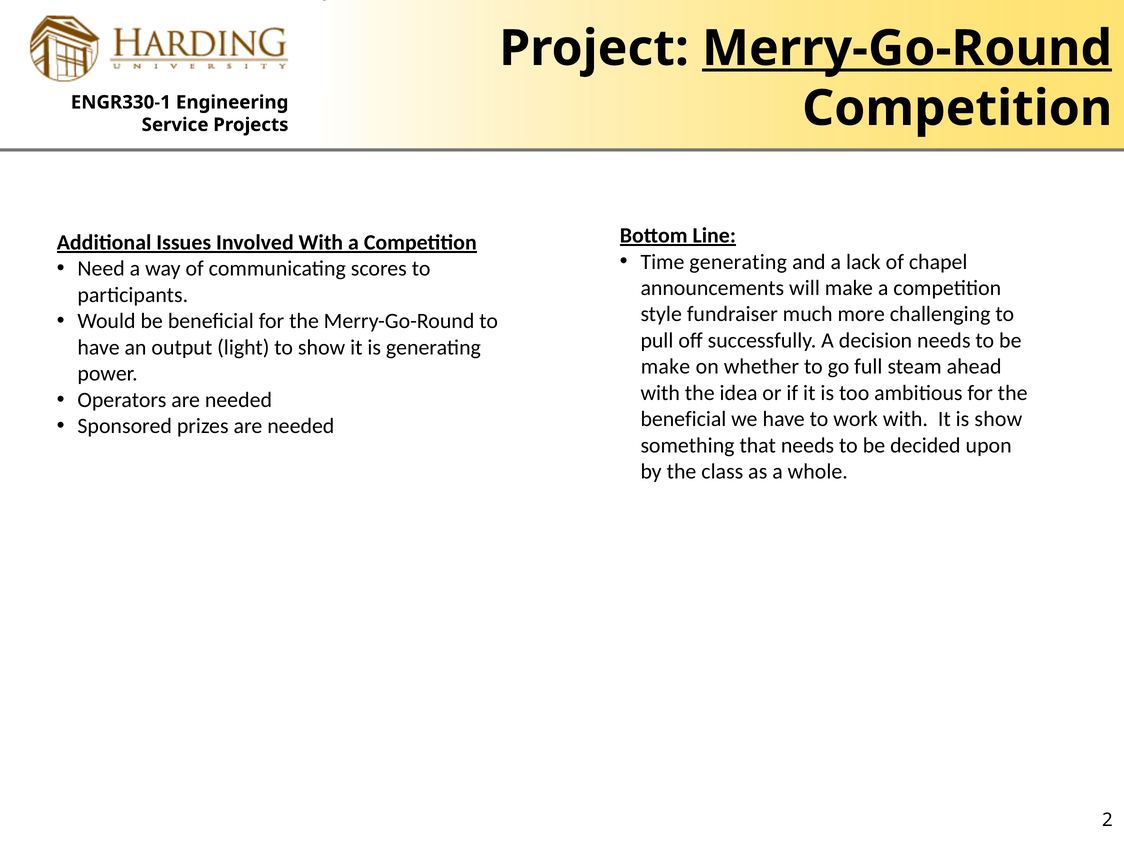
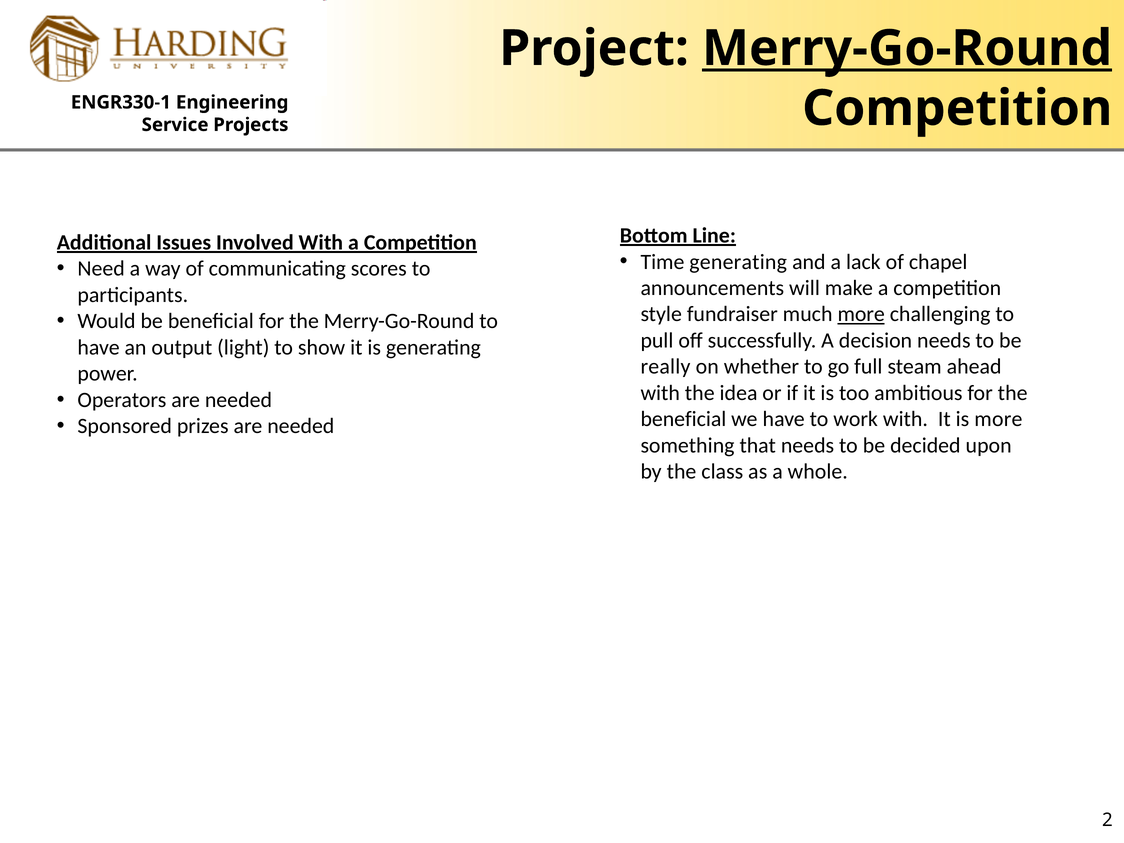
more at (861, 314) underline: none -> present
make at (665, 367): make -> really
is show: show -> more
